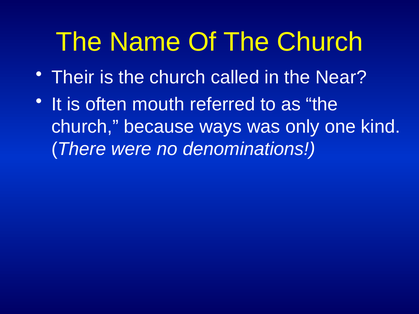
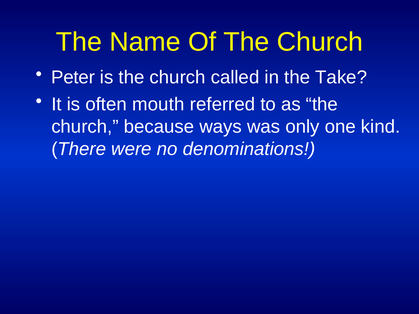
Their: Their -> Peter
Near: Near -> Take
